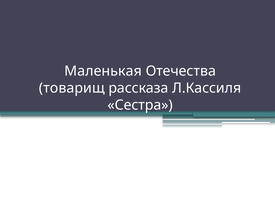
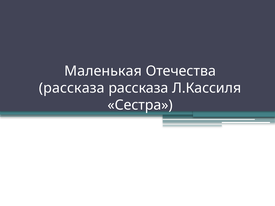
товарищ at (72, 88): товарищ -> рассказа
